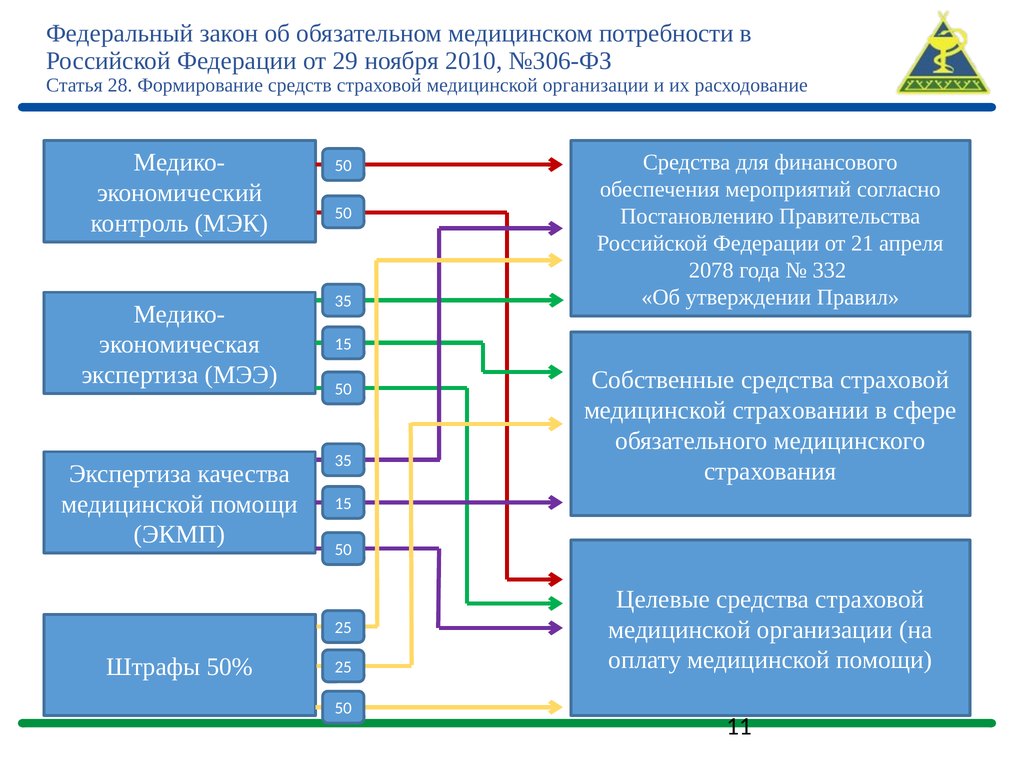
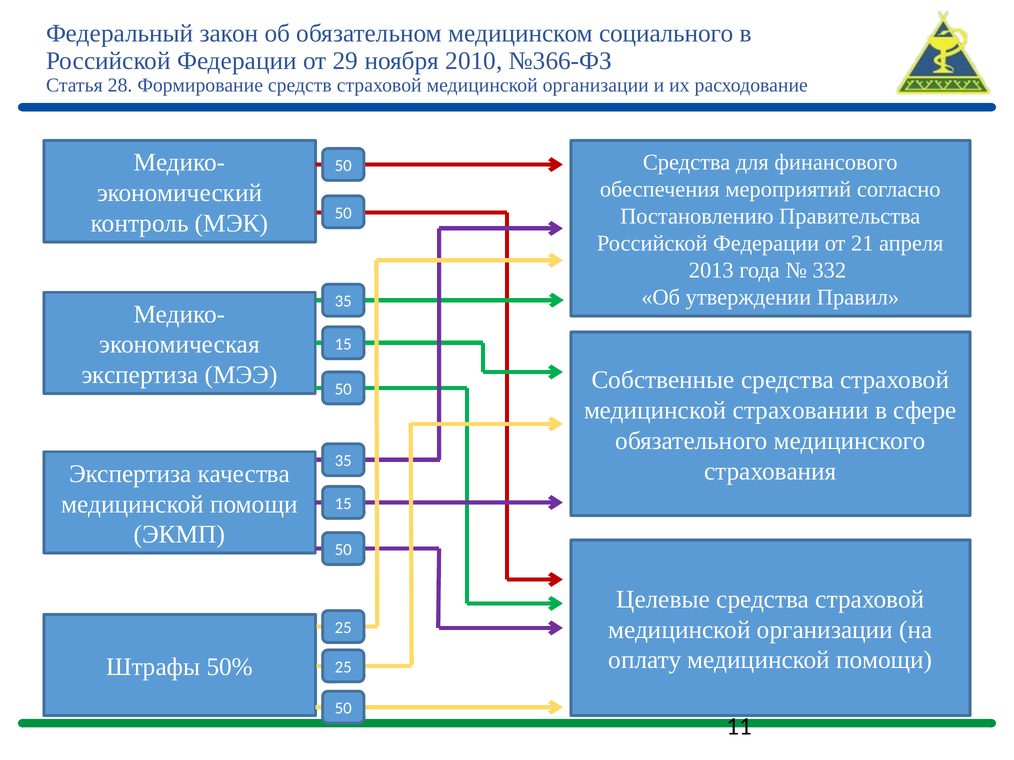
потребности: потребности -> социального
№306-ФЗ: №306-ФЗ -> №366-ФЗ
2078: 2078 -> 2013
